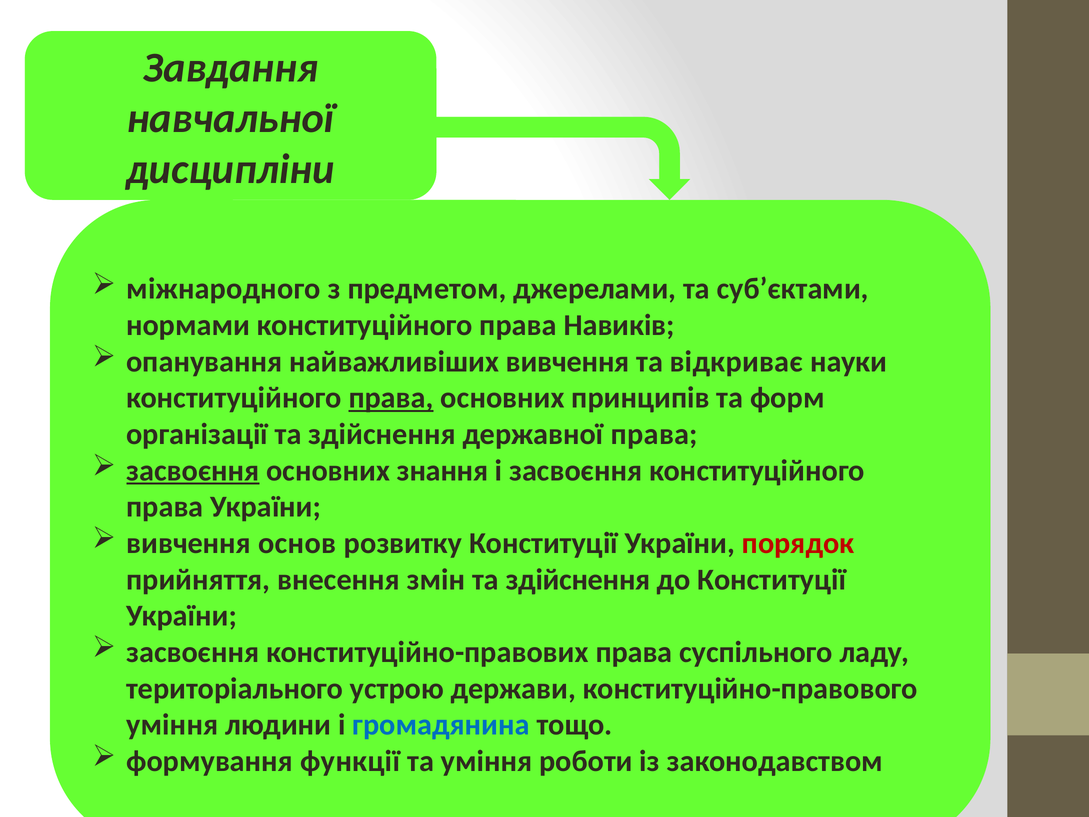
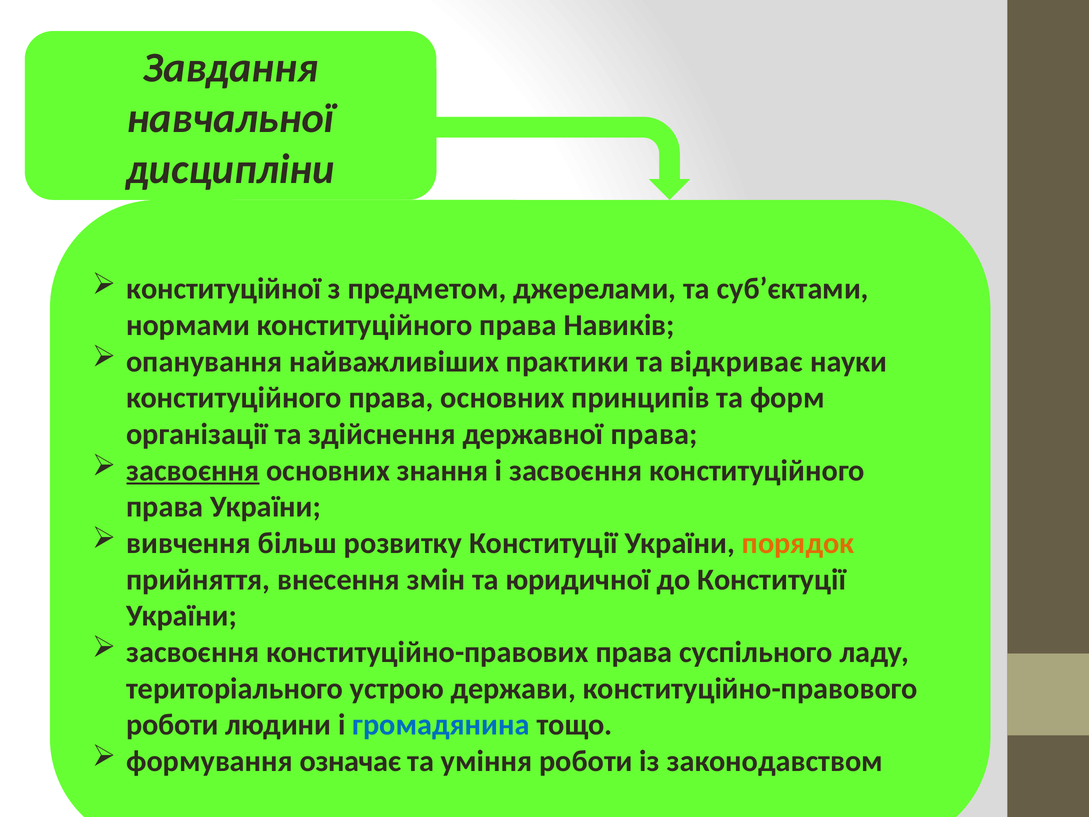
міжнародного: міжнародного -> конституційної
найважливіших вивчення: вивчення -> практики
права at (391, 398) underline: present -> none
основ: основ -> більш
порядок colour: red -> orange
змін та здійснення: здійснення -> юридичної
уміння at (172, 725): уміння -> роботи
функції: функції -> означає
